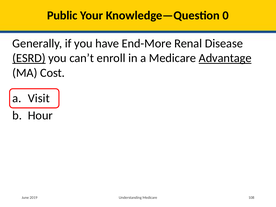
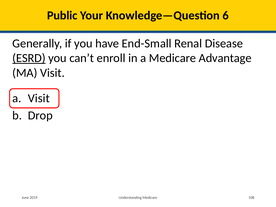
0: 0 -> 6
End-More: End-More -> End-Small
Advantage underline: present -> none
MA Cost: Cost -> Visit
Hour: Hour -> Drop
